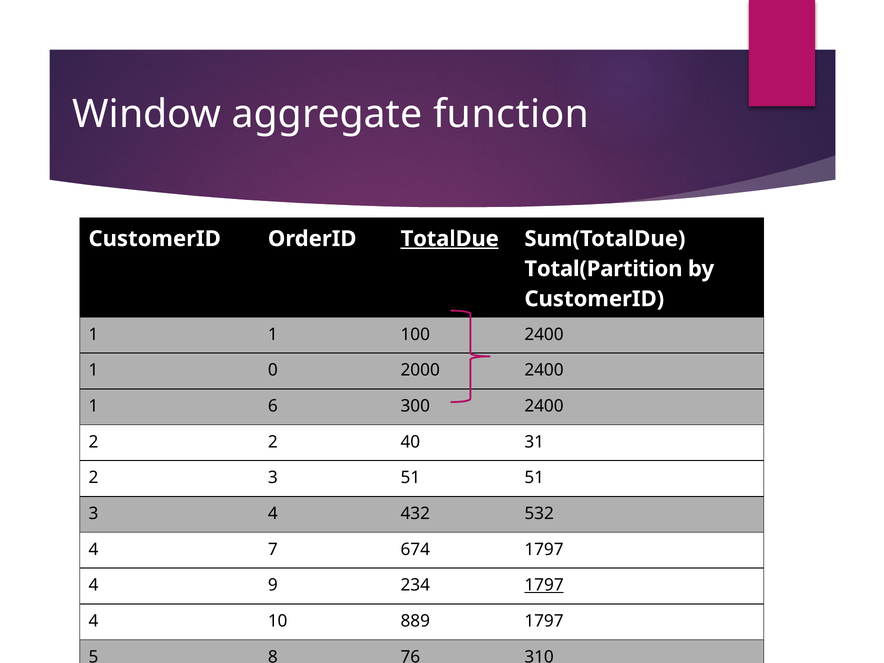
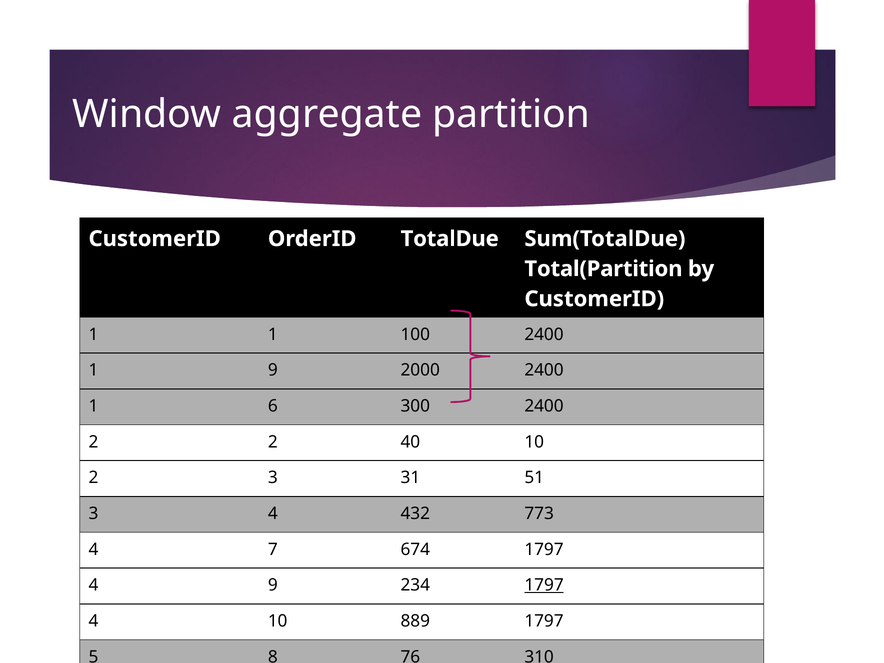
function: function -> partition
TotalDue underline: present -> none
1 0: 0 -> 9
40 31: 31 -> 10
3 51: 51 -> 31
532: 532 -> 773
